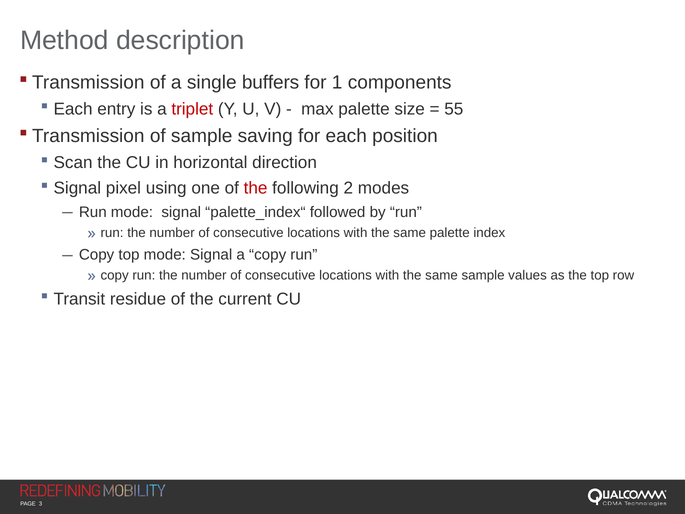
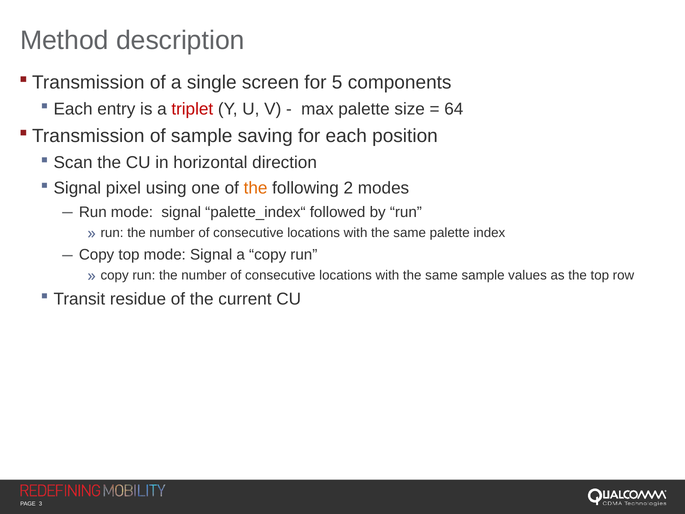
buffers: buffers -> screen
1: 1 -> 5
55: 55 -> 64
the at (256, 188) colour: red -> orange
